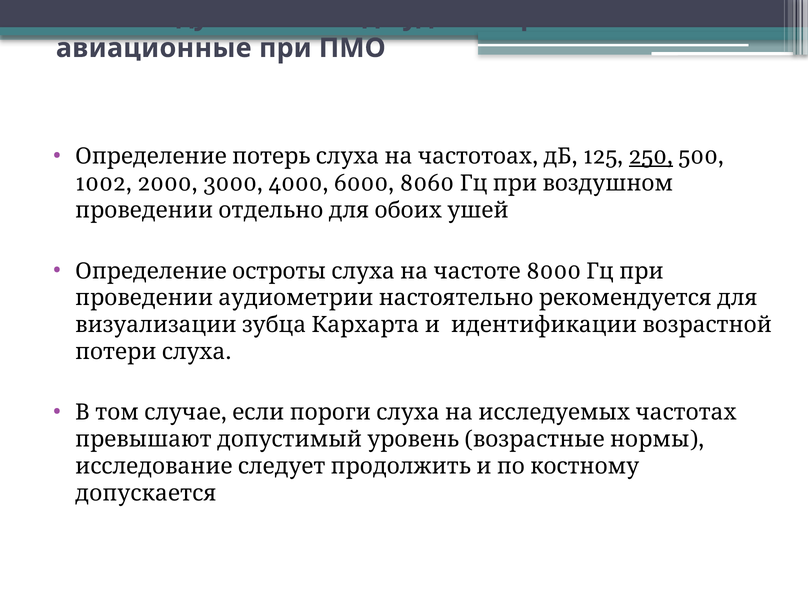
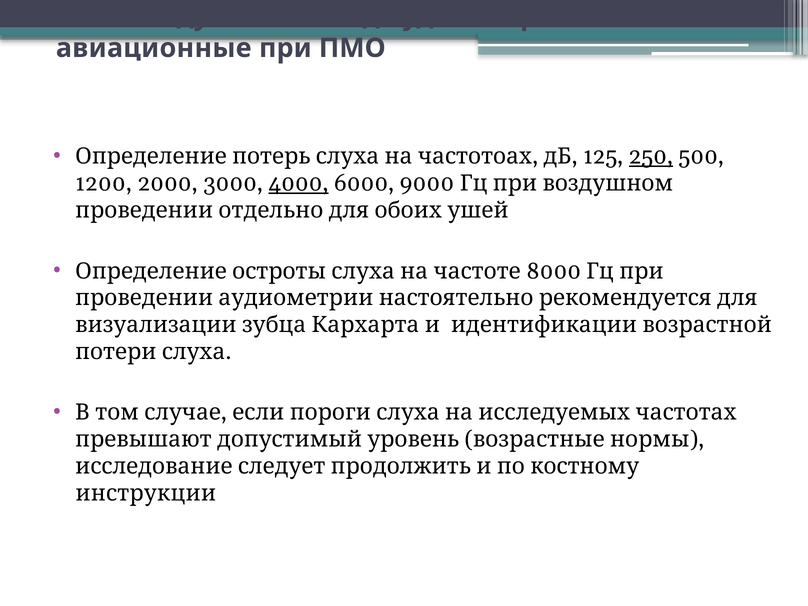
1002: 1002 -> 1200
4000 underline: none -> present
8060: 8060 -> 9000
допускается: допускается -> инструкции
